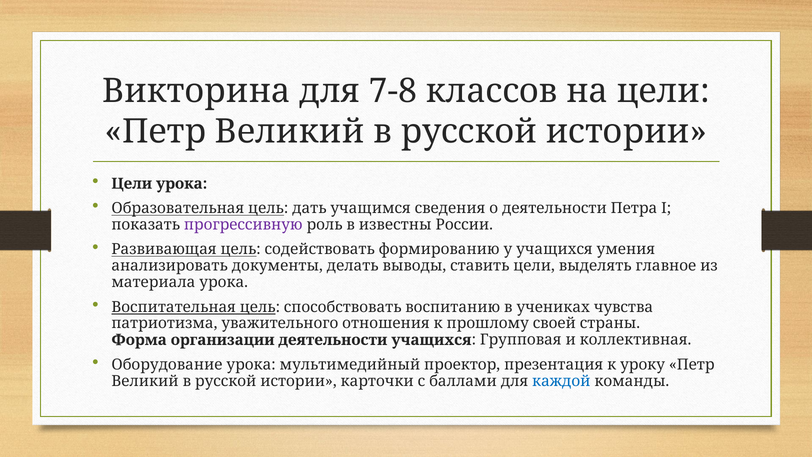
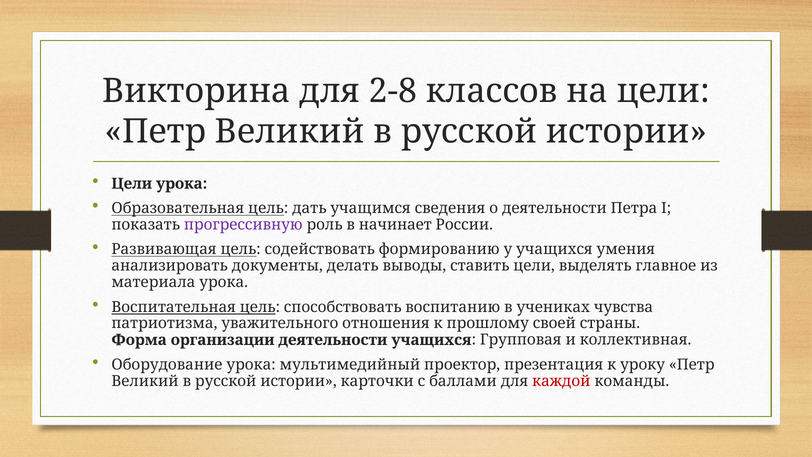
7-8: 7-8 -> 2-8
известны: известны -> начинает
каждой colour: blue -> red
